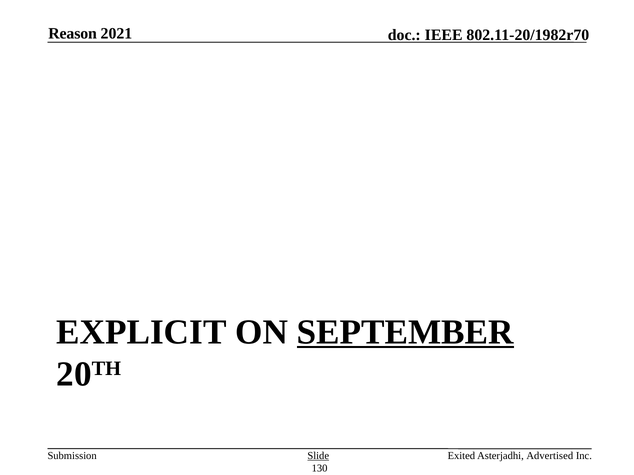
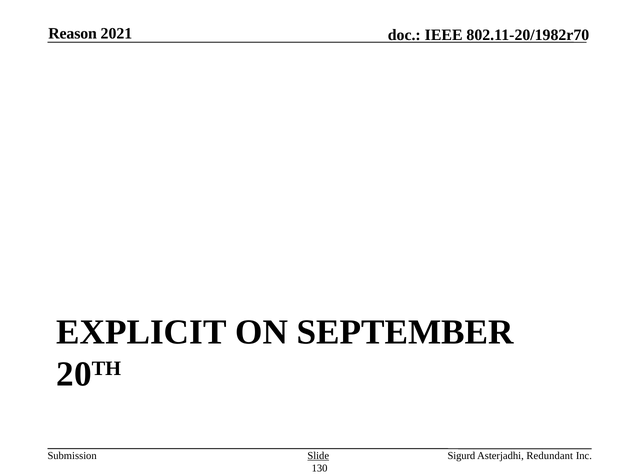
SEPTEMBER underline: present -> none
Exited: Exited -> Sigurd
Advertised: Advertised -> Redundant
